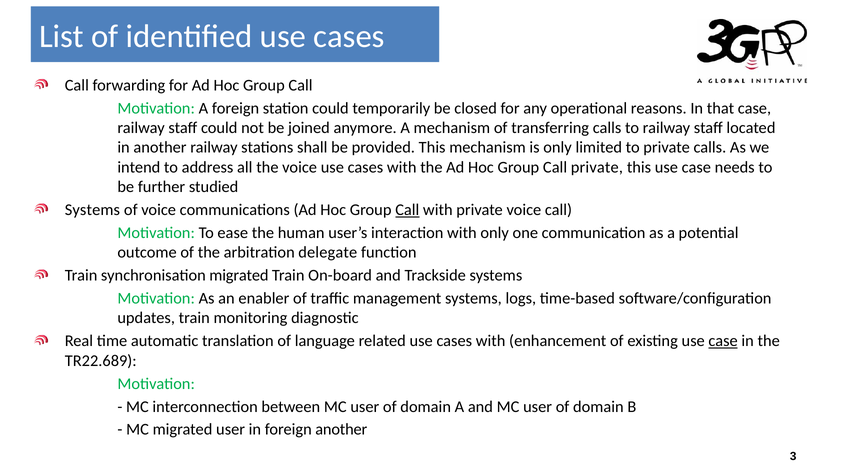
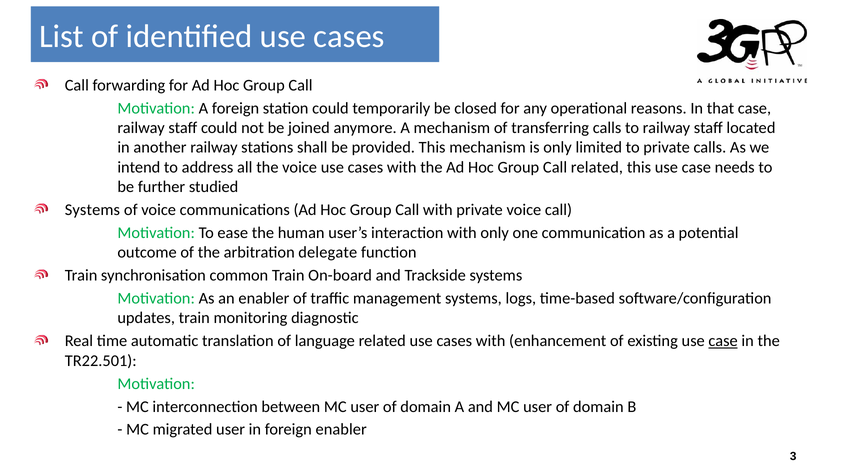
Call private: private -> related
Call at (407, 210) underline: present -> none
synchronisation migrated: migrated -> common
TR22.689: TR22.689 -> TR22.501
foreign another: another -> enabler
